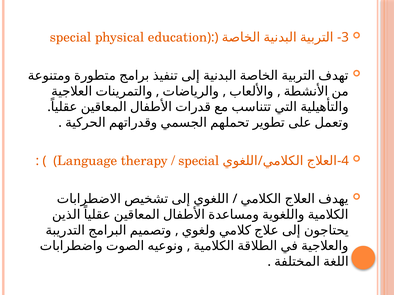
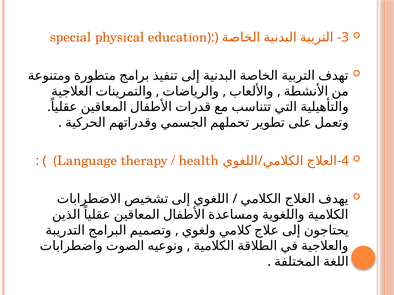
special at (199, 161): special -> health
